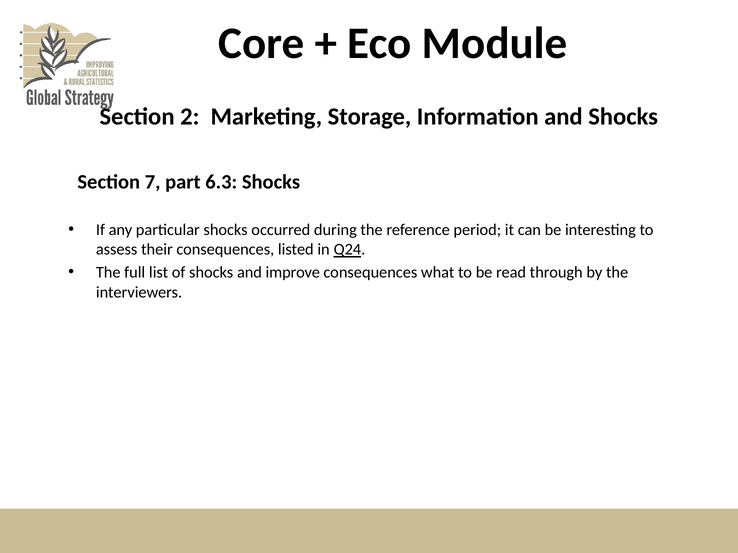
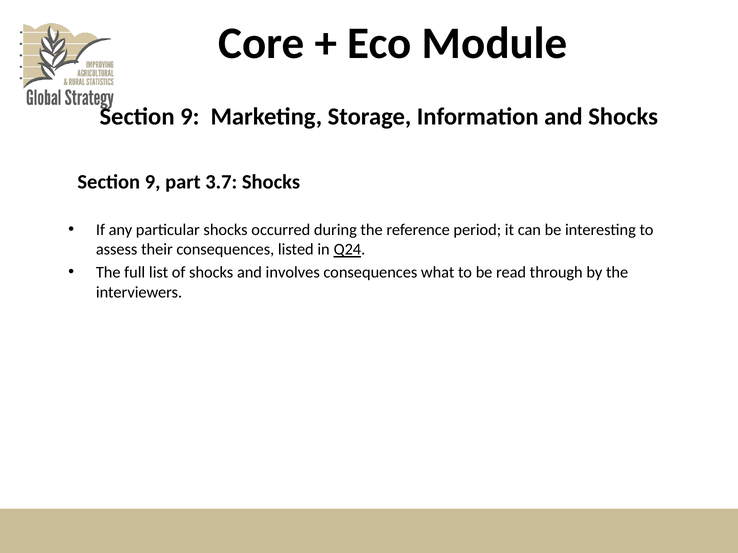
2 at (190, 117): 2 -> 9
7 at (153, 182): 7 -> 9
6.3: 6.3 -> 3.7
improve: improve -> involves
